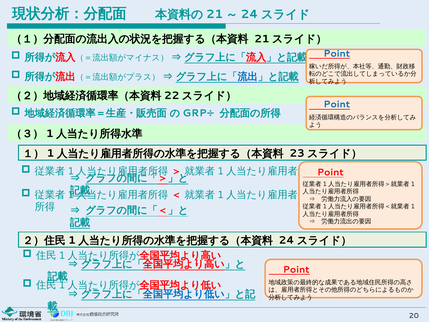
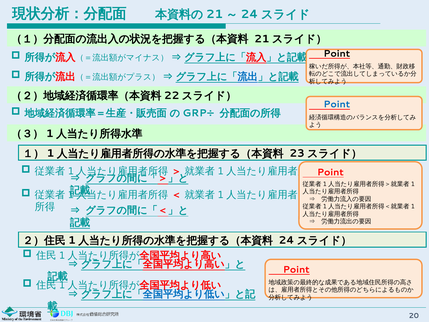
Point at (337, 54) colour: blue -> black
